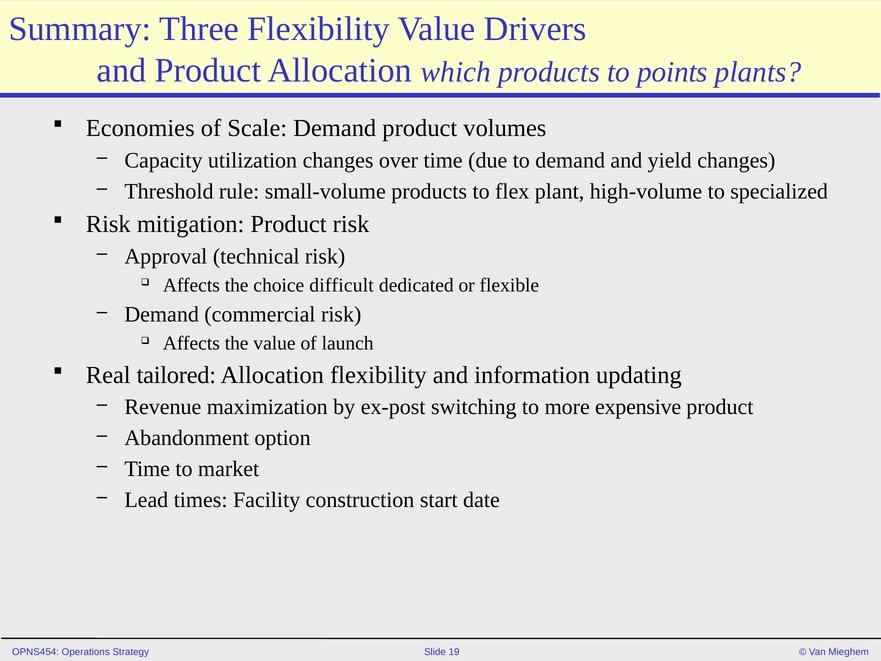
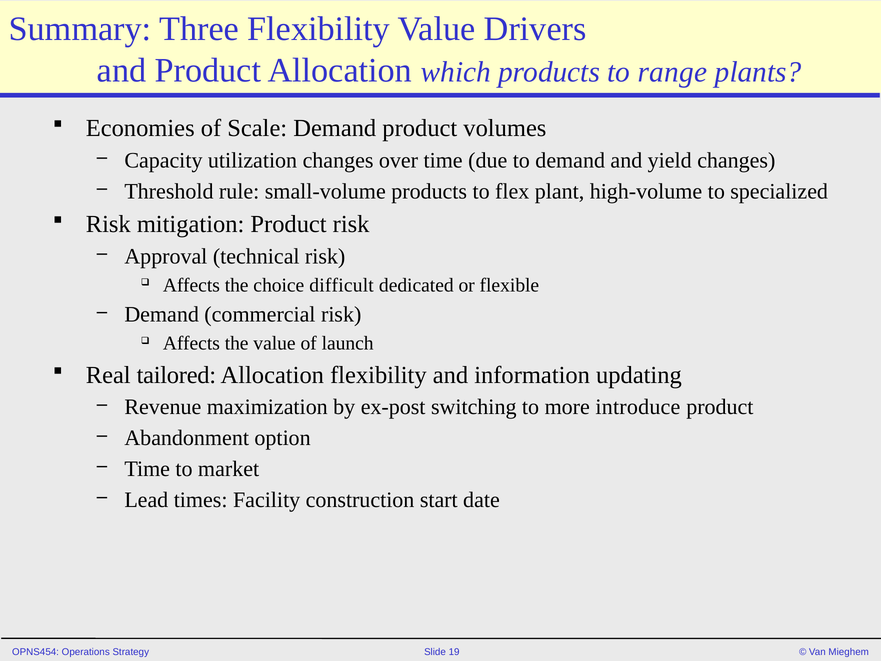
points: points -> range
expensive: expensive -> introduce
